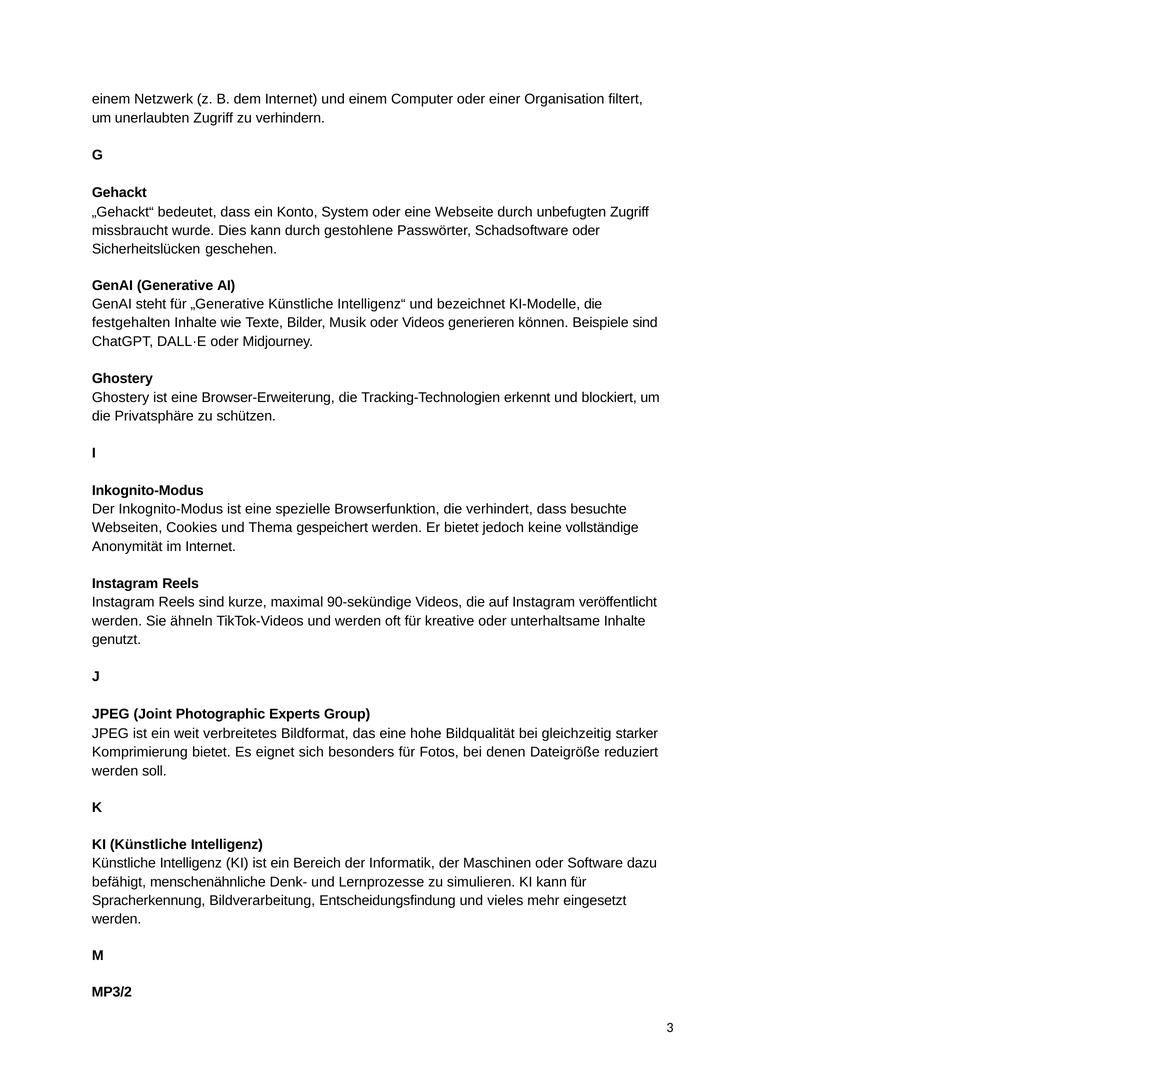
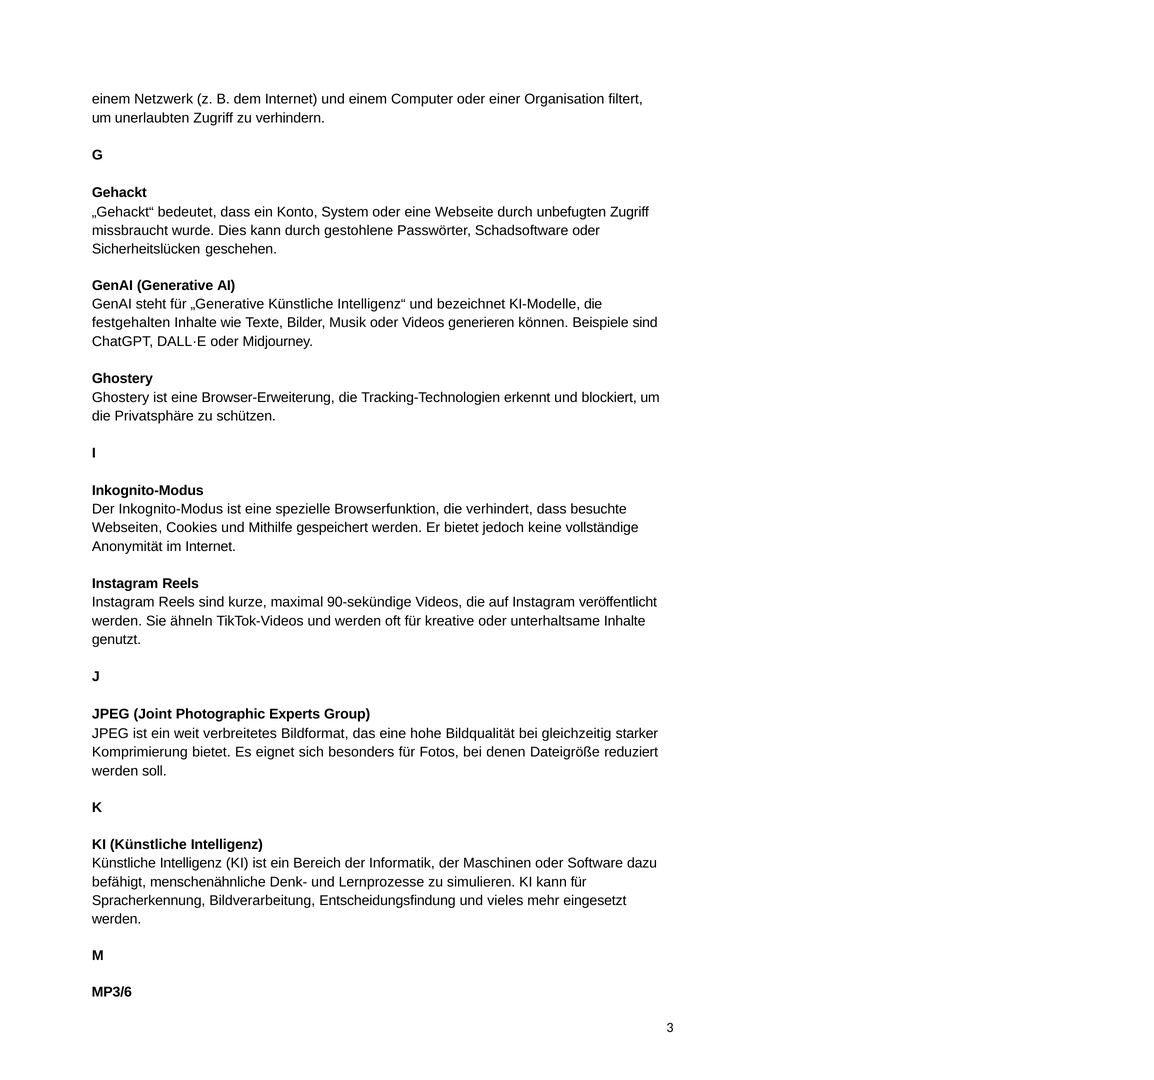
Thema: Thema -> Mithilfe
MP3/2: MP3/2 -> MP3/6
